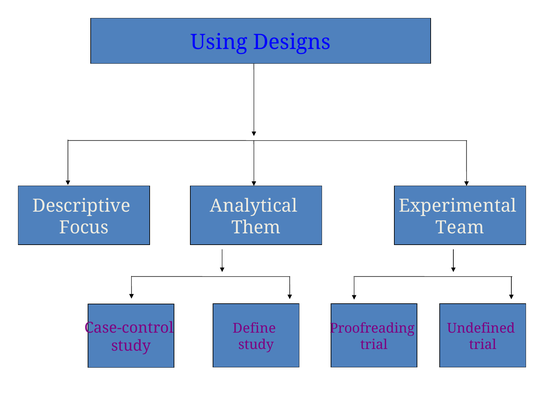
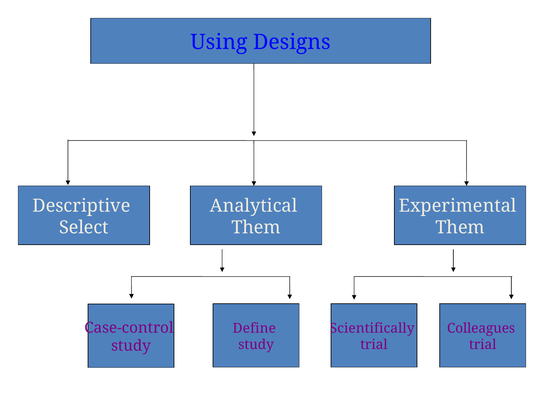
Focus: Focus -> Select
Team at (460, 227): Team -> Them
Proofreading: Proofreading -> Scientifically
Undefined: Undefined -> Colleagues
